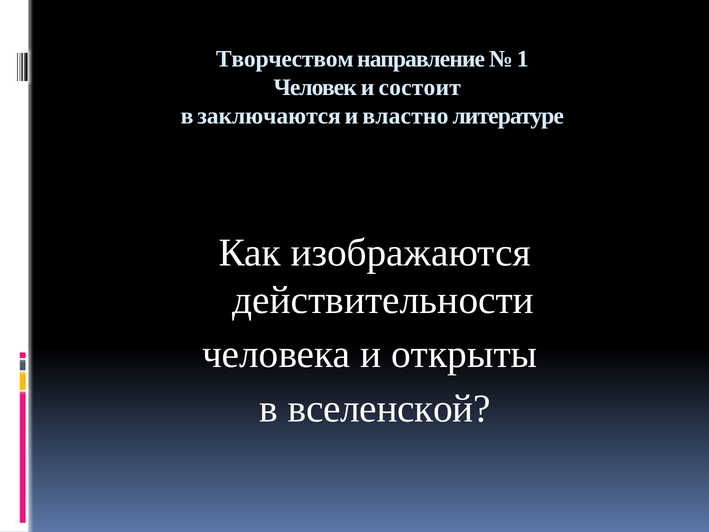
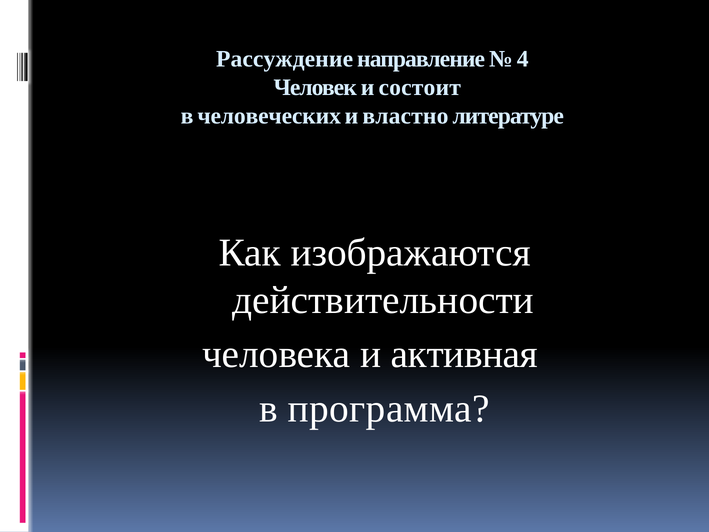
Творчеством: Творчеством -> Рассуждение
1: 1 -> 4
заключаются: заключаются -> человеческих
открыты: открыты -> активная
вселенской: вселенской -> программа
